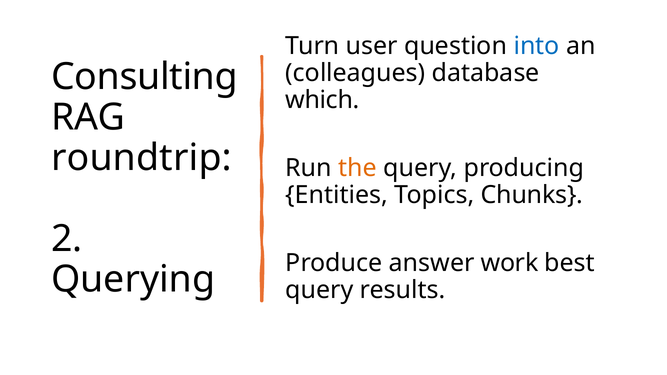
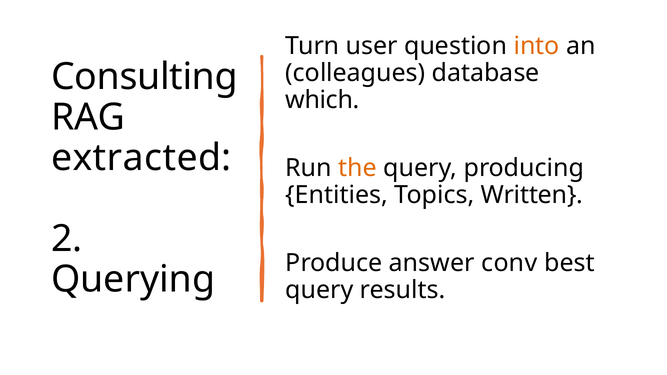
into colour: blue -> orange
roundtrip: roundtrip -> extracted
Chunks: Chunks -> Written
work: work -> conv
